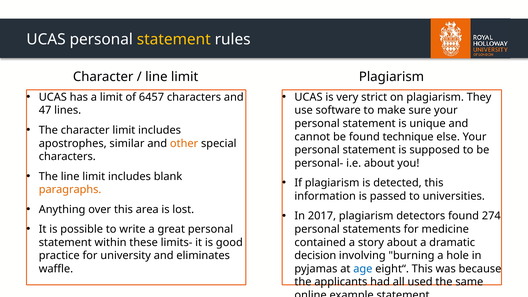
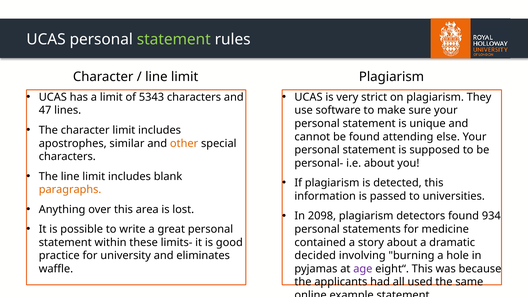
statement at (174, 39) colour: yellow -> light green
6457: 6457 -> 5343
technique: technique -> attending
2017: 2017 -> 2098
274: 274 -> 934
decision: decision -> decided
age colour: blue -> purple
